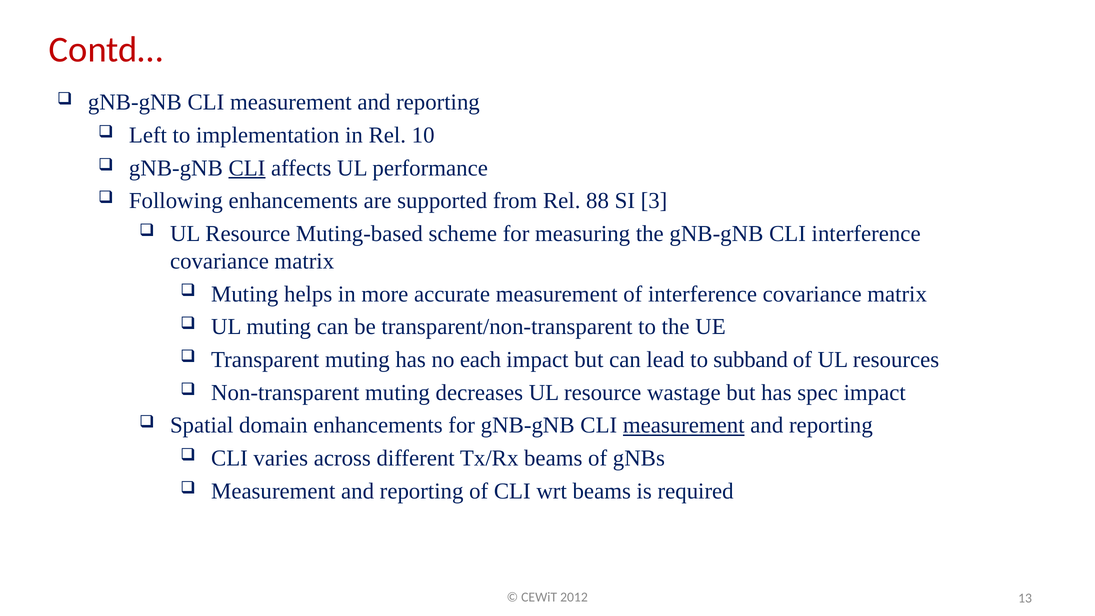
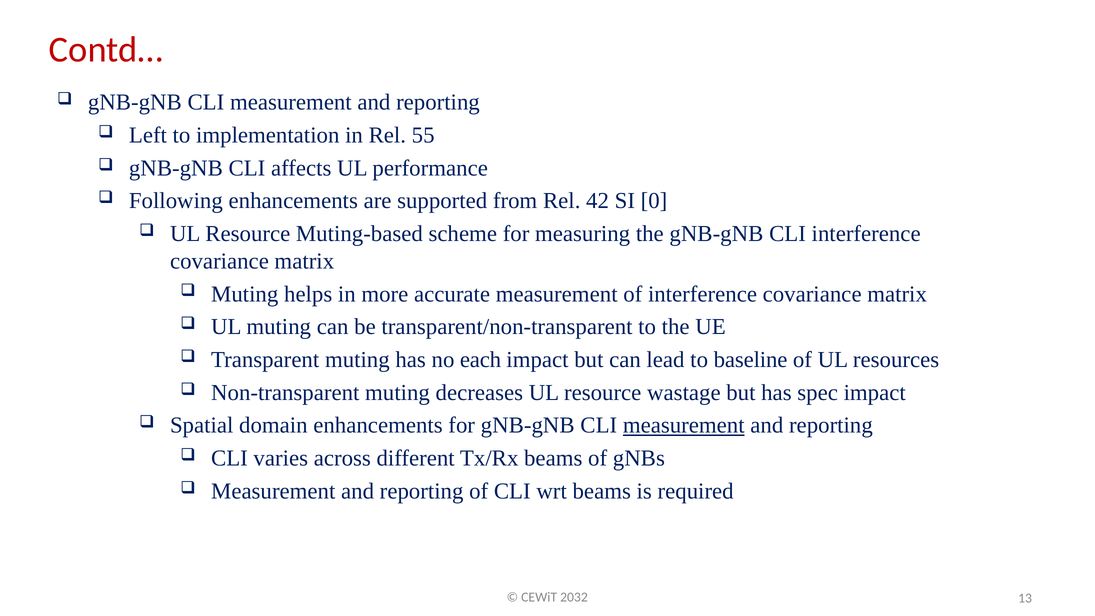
10: 10 -> 55
CLI at (247, 168) underline: present -> none
88: 88 -> 42
3: 3 -> 0
subband: subband -> baseline
2012: 2012 -> 2032
